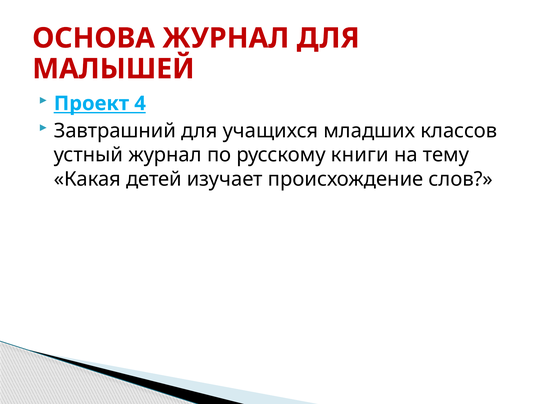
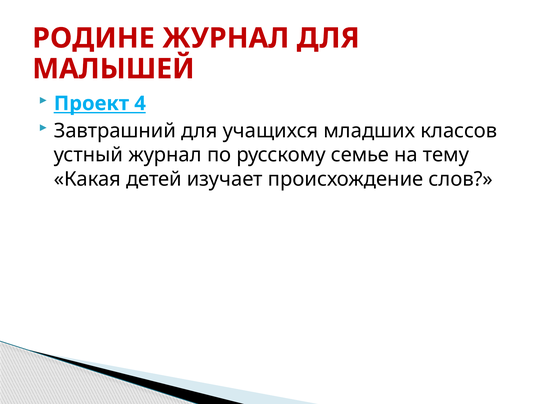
ОСНОВА: ОСНОВА -> РОДИНЕ
книги: книги -> семье
